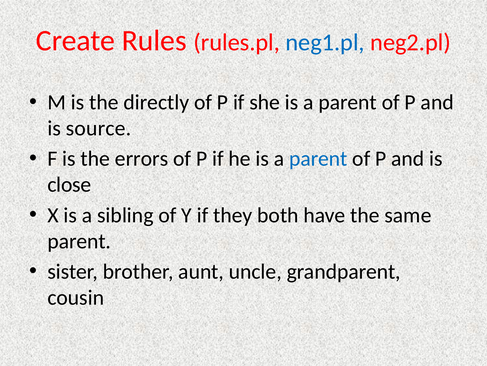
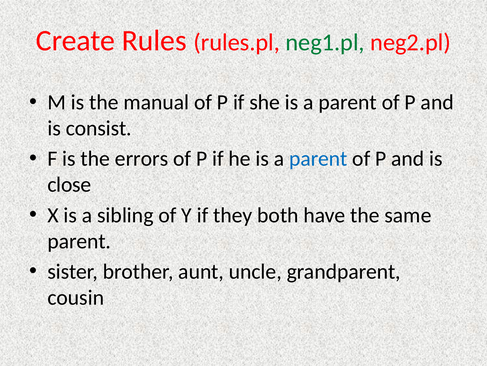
neg1.pl colour: blue -> green
directly: directly -> manual
source: source -> consist
